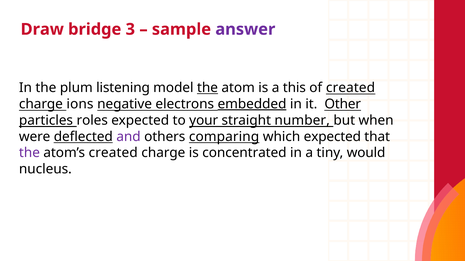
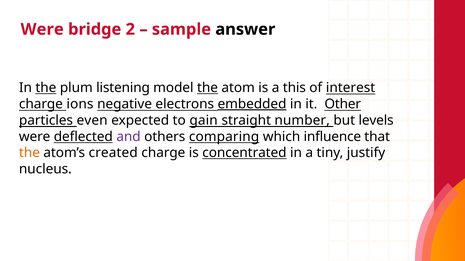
Draw at (42, 29): Draw -> Were
3: 3 -> 2
answer colour: purple -> black
the at (46, 88) underline: none -> present
of created: created -> interest
roles: roles -> even
your: your -> gain
when: when -> levels
which expected: expected -> influence
the at (29, 153) colour: purple -> orange
concentrated underline: none -> present
would: would -> justify
